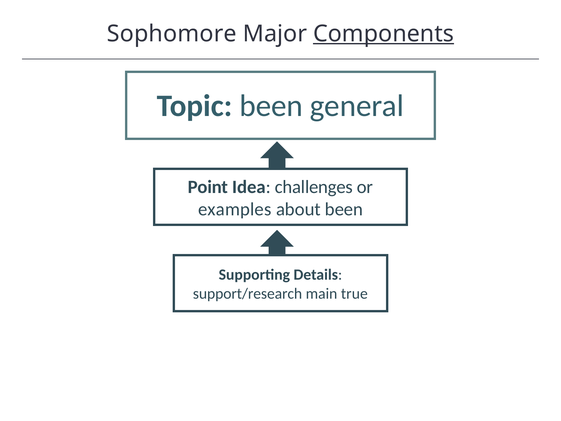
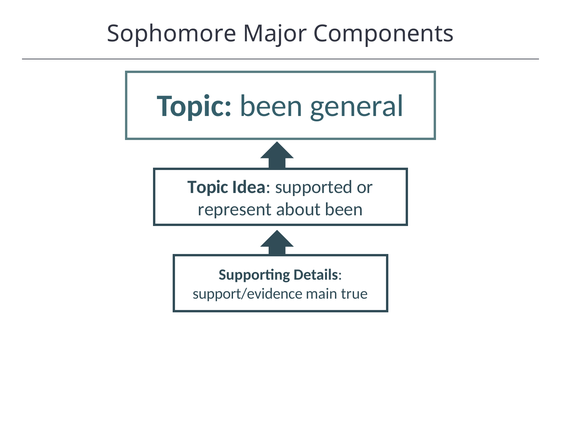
Components underline: present -> none
Point at (208, 187): Point -> Topic
challenges: challenges -> supported
examples: examples -> represent
support/research: support/research -> support/evidence
